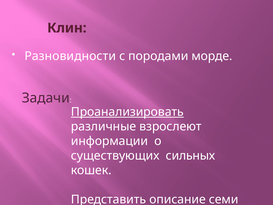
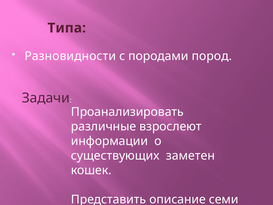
Клин: Клин -> Типа
породами морде: морде -> пород
Проанализировать underline: present -> none
сильных: сильных -> заметен
